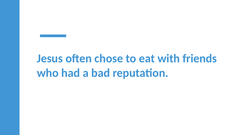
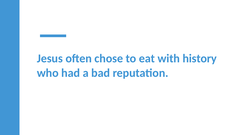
friends: friends -> history
